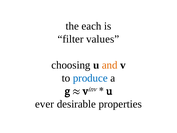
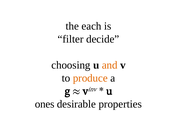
values: values -> decide
produce colour: blue -> orange
ever: ever -> ones
